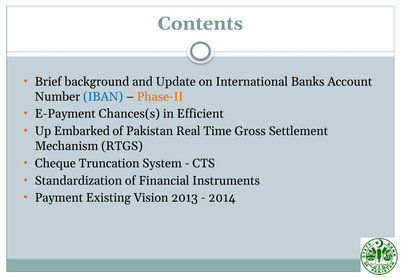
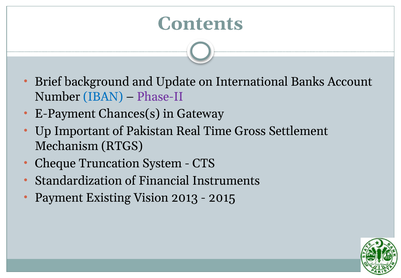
Phase-II colour: orange -> purple
Efficient: Efficient -> Gateway
Embarked: Embarked -> Important
2014: 2014 -> 2015
